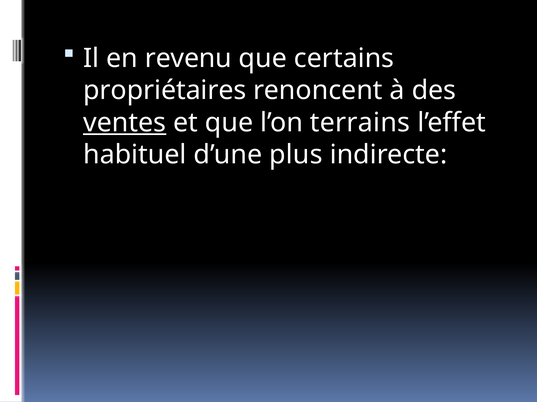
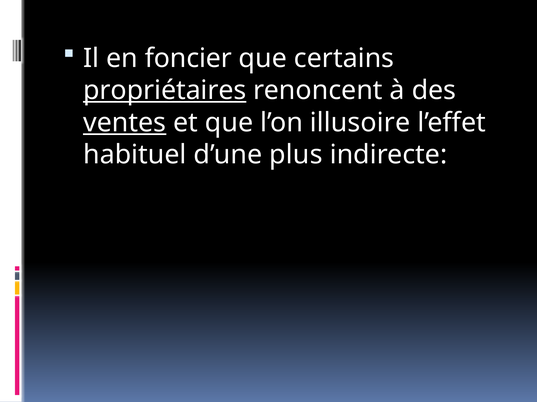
revenu: revenu -> foncier
propriétaires underline: none -> present
terrains: terrains -> illusoire
